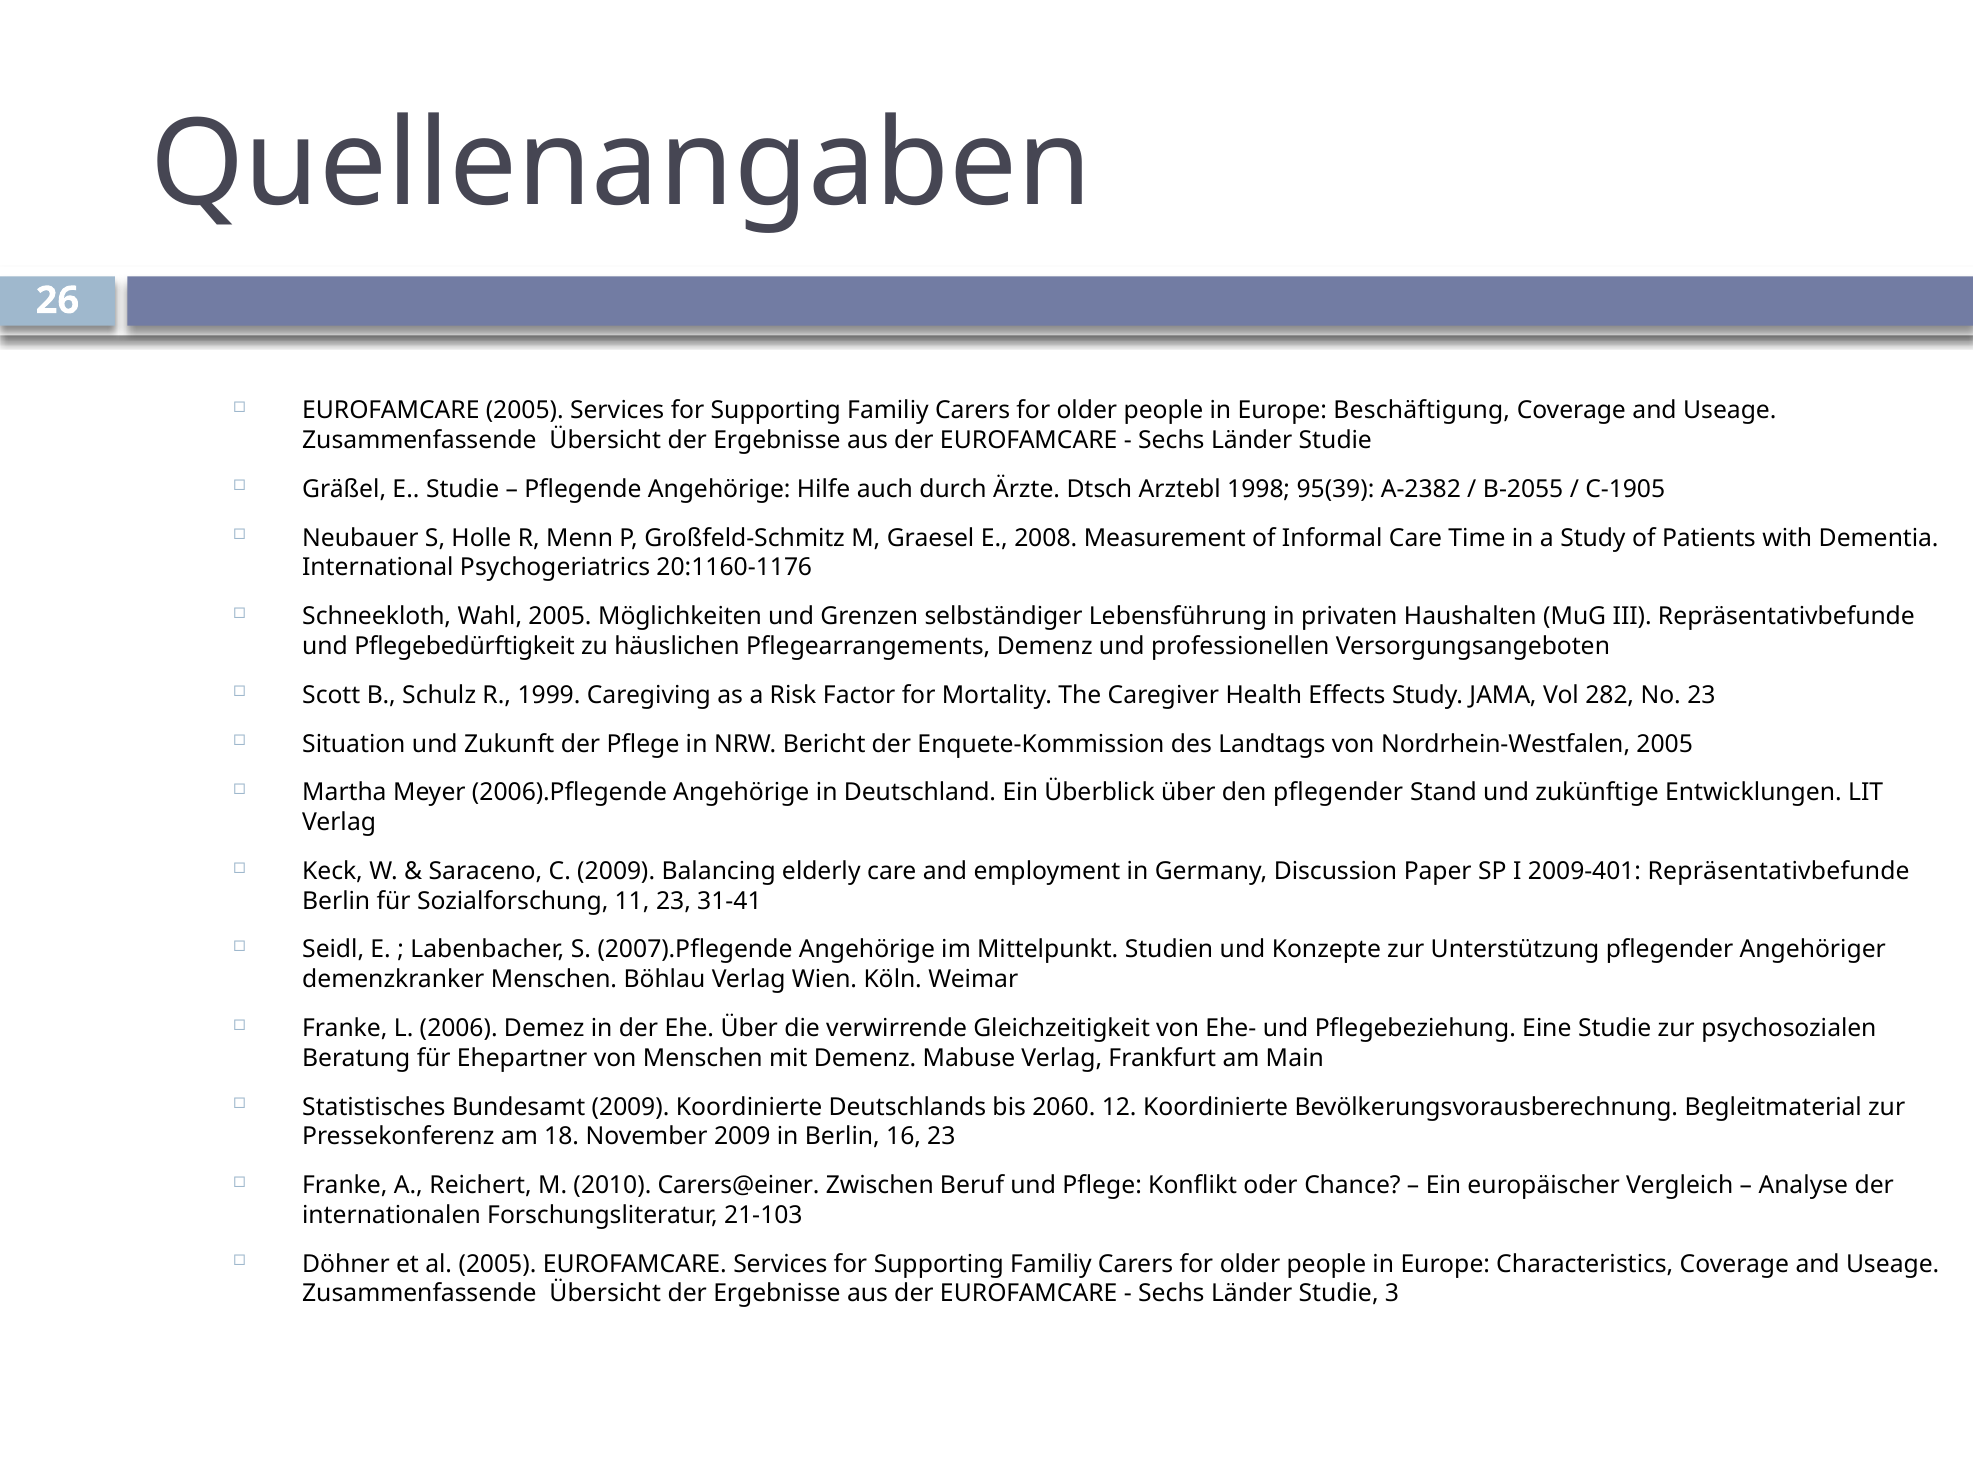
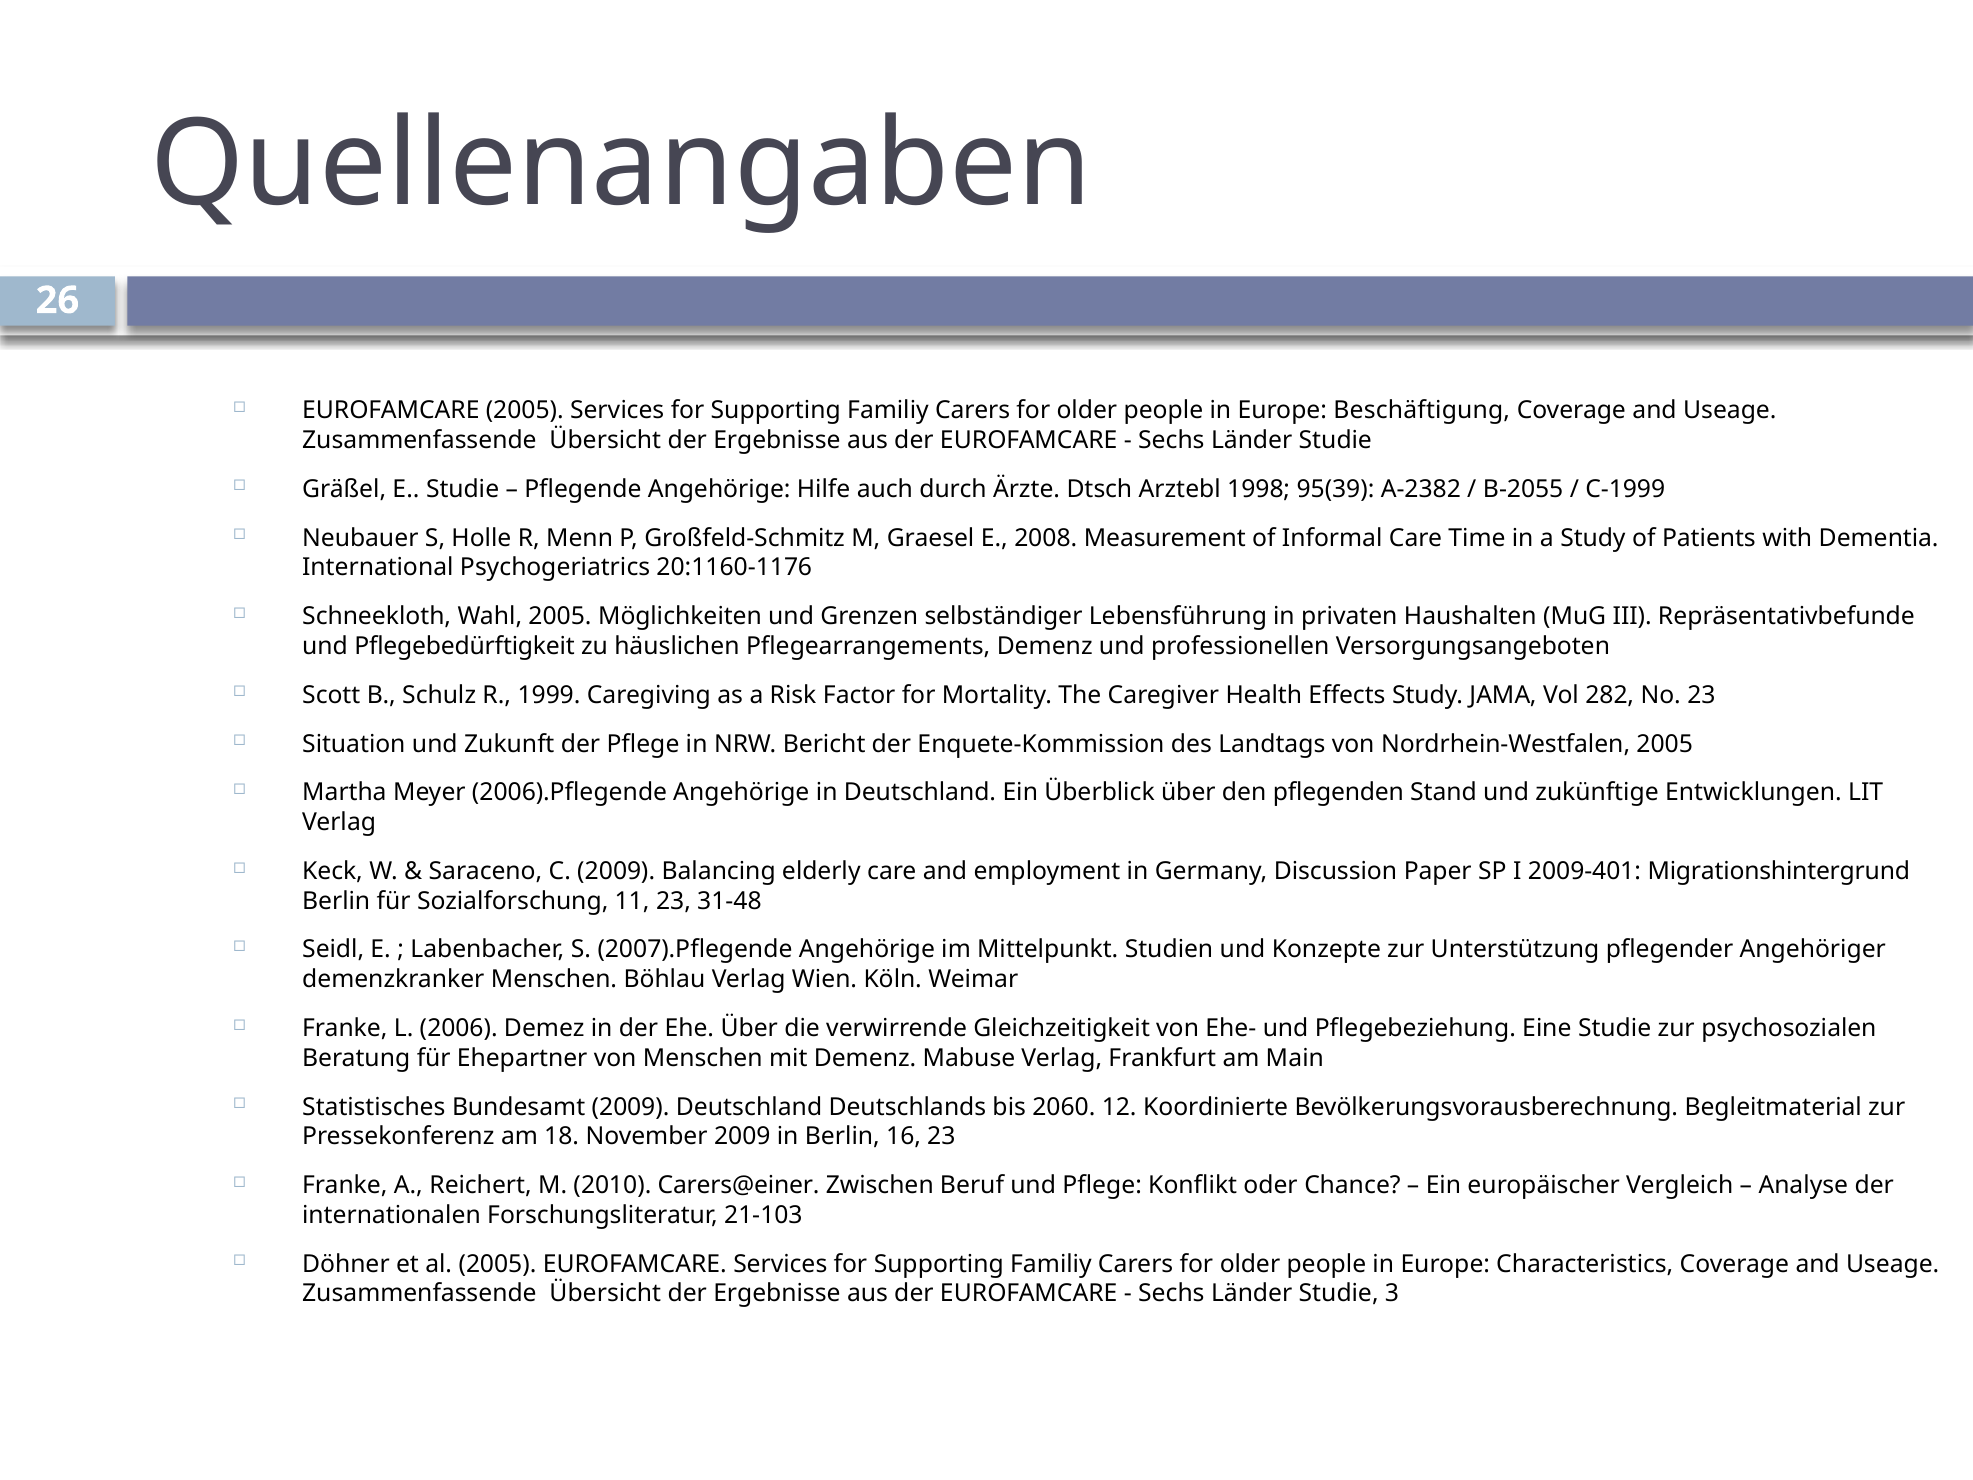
C-1905: C-1905 -> C-1999
den pflegender: pflegender -> pflegenden
2009-401 Repräsentativbefunde: Repräsentativbefunde -> Migrationshintergrund
31-41: 31-41 -> 31-48
2009 Koordinierte: Koordinierte -> Deutschland
